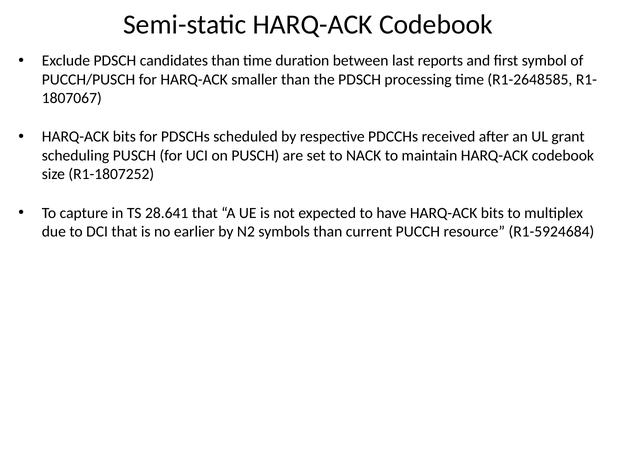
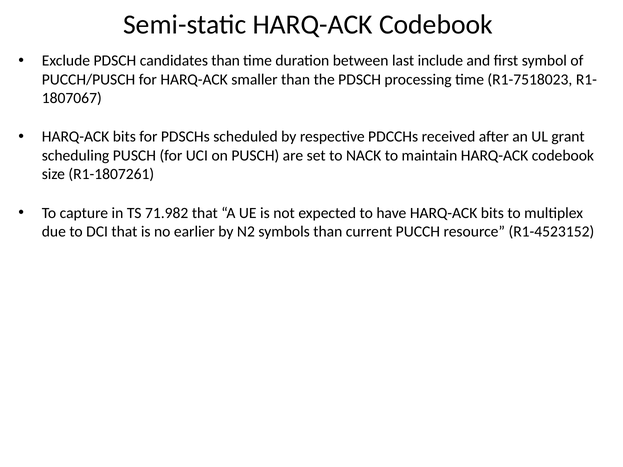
reports: reports -> include
R1-2648585: R1-2648585 -> R1-7518023
R1-1807252: R1-1807252 -> R1-1807261
28.641: 28.641 -> 71.982
R1-5924684: R1-5924684 -> R1-4523152
